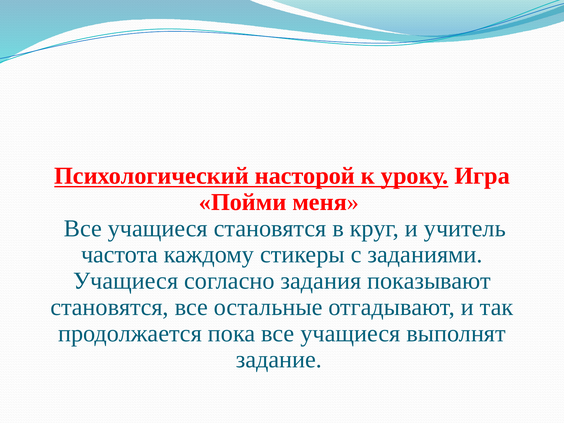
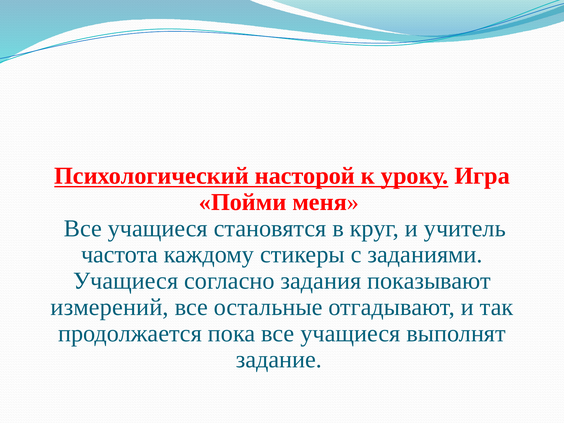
становятся at (110, 307): становятся -> измерений
